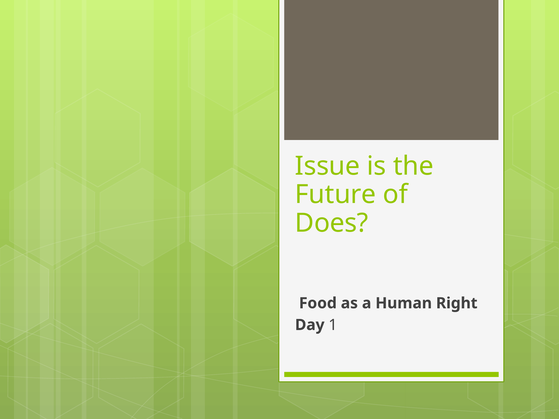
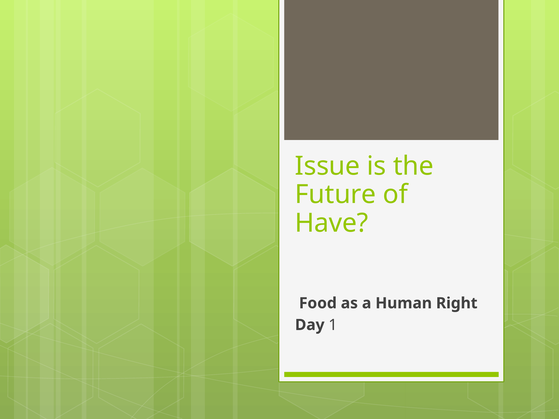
Does: Does -> Have
